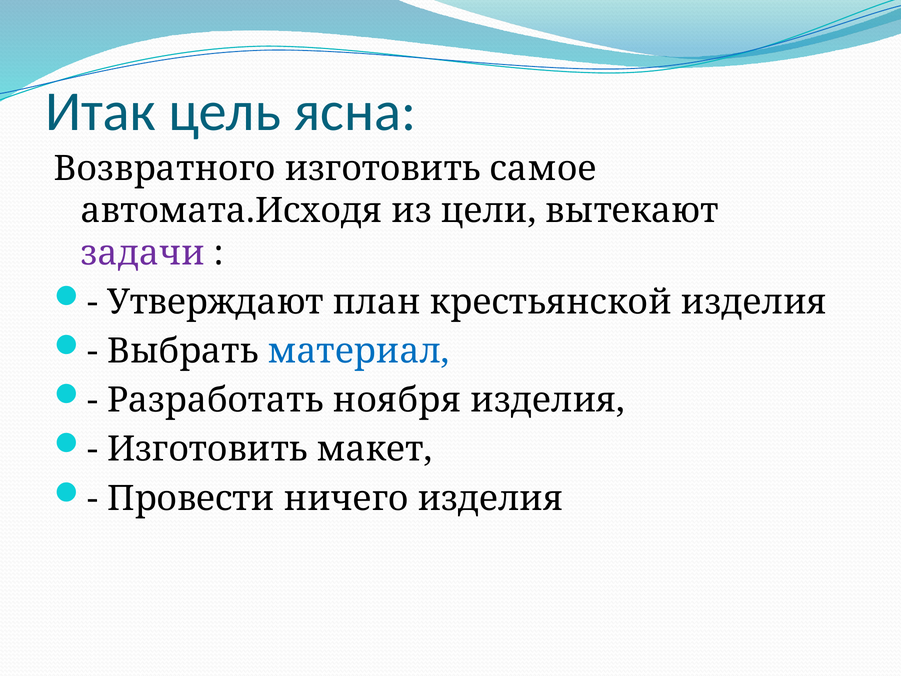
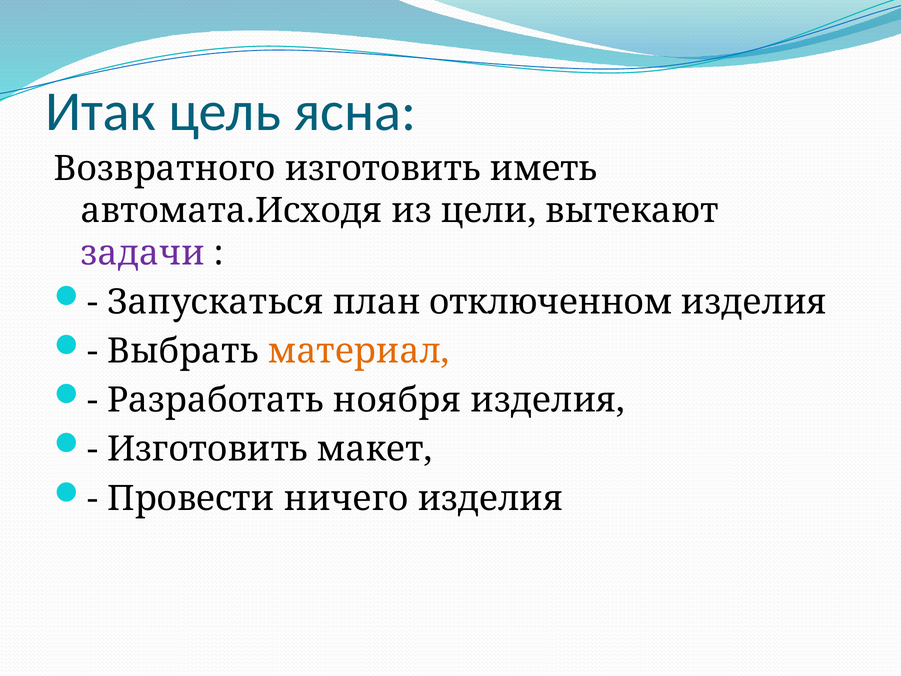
самое: самое -> иметь
Утверждают: Утверждают -> Запускаться
крестьянской: крестьянской -> отключенном
материал colour: blue -> orange
